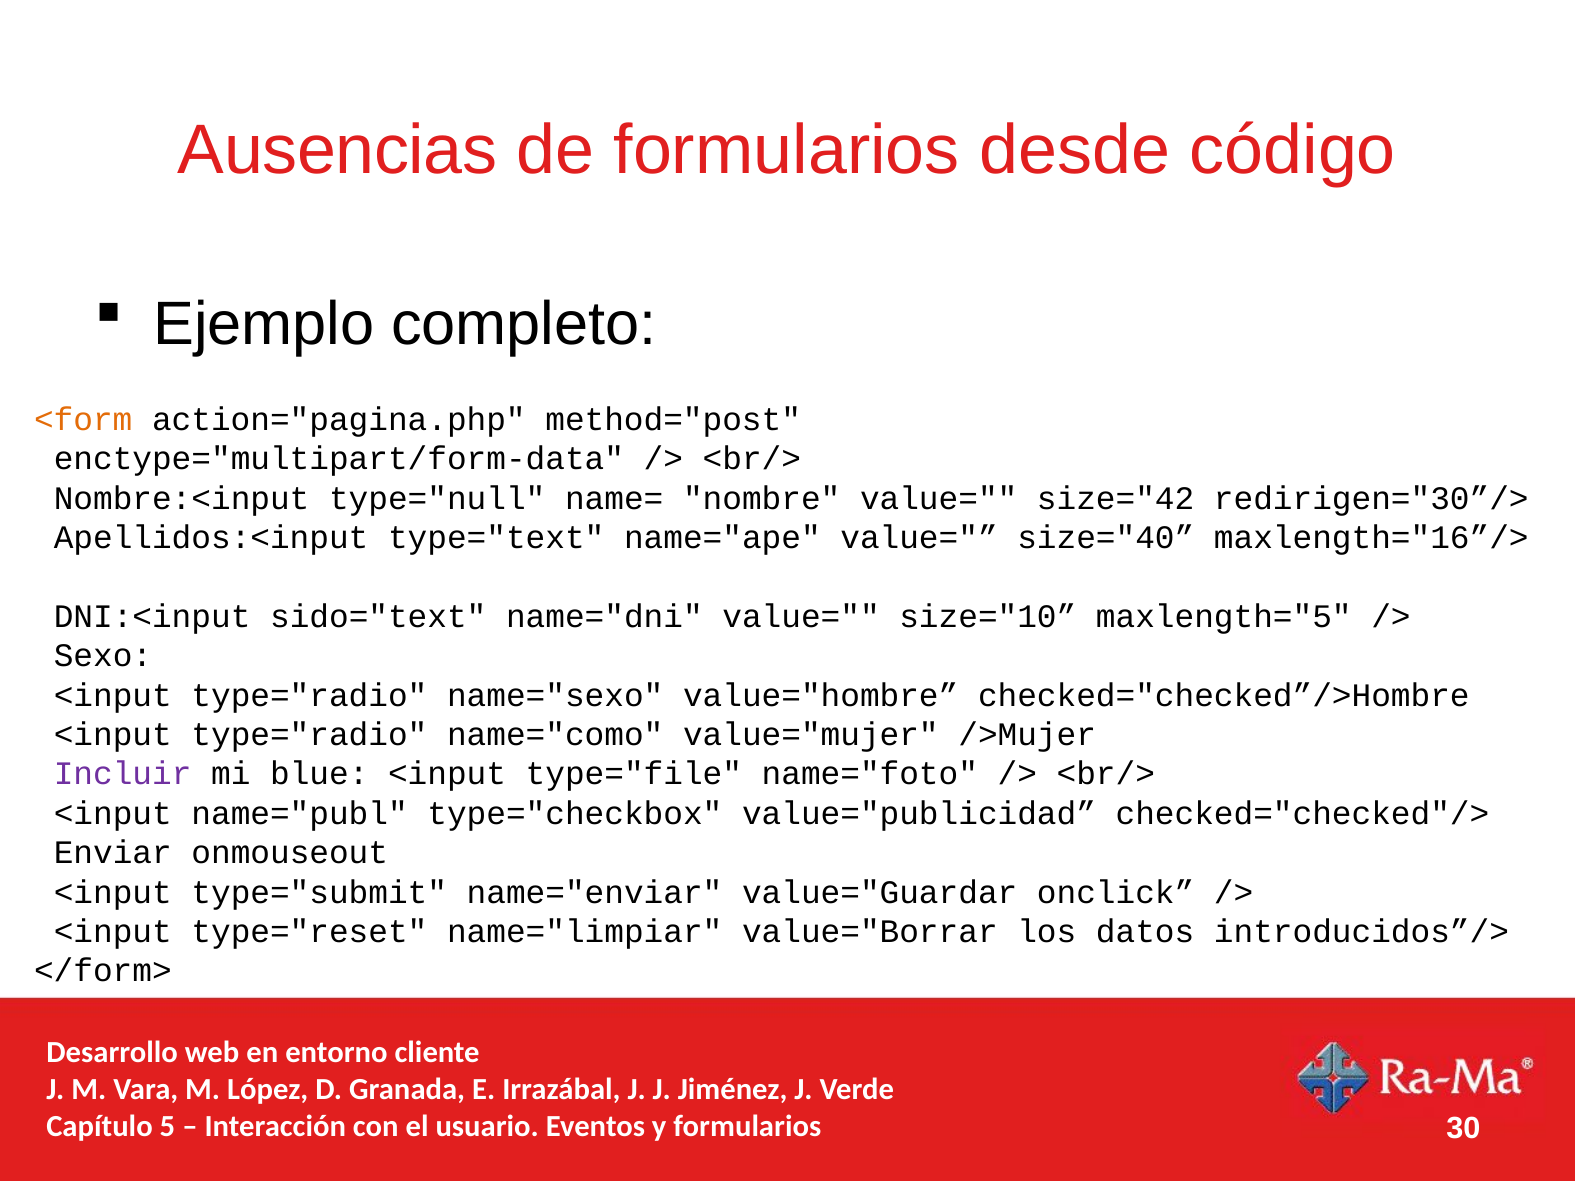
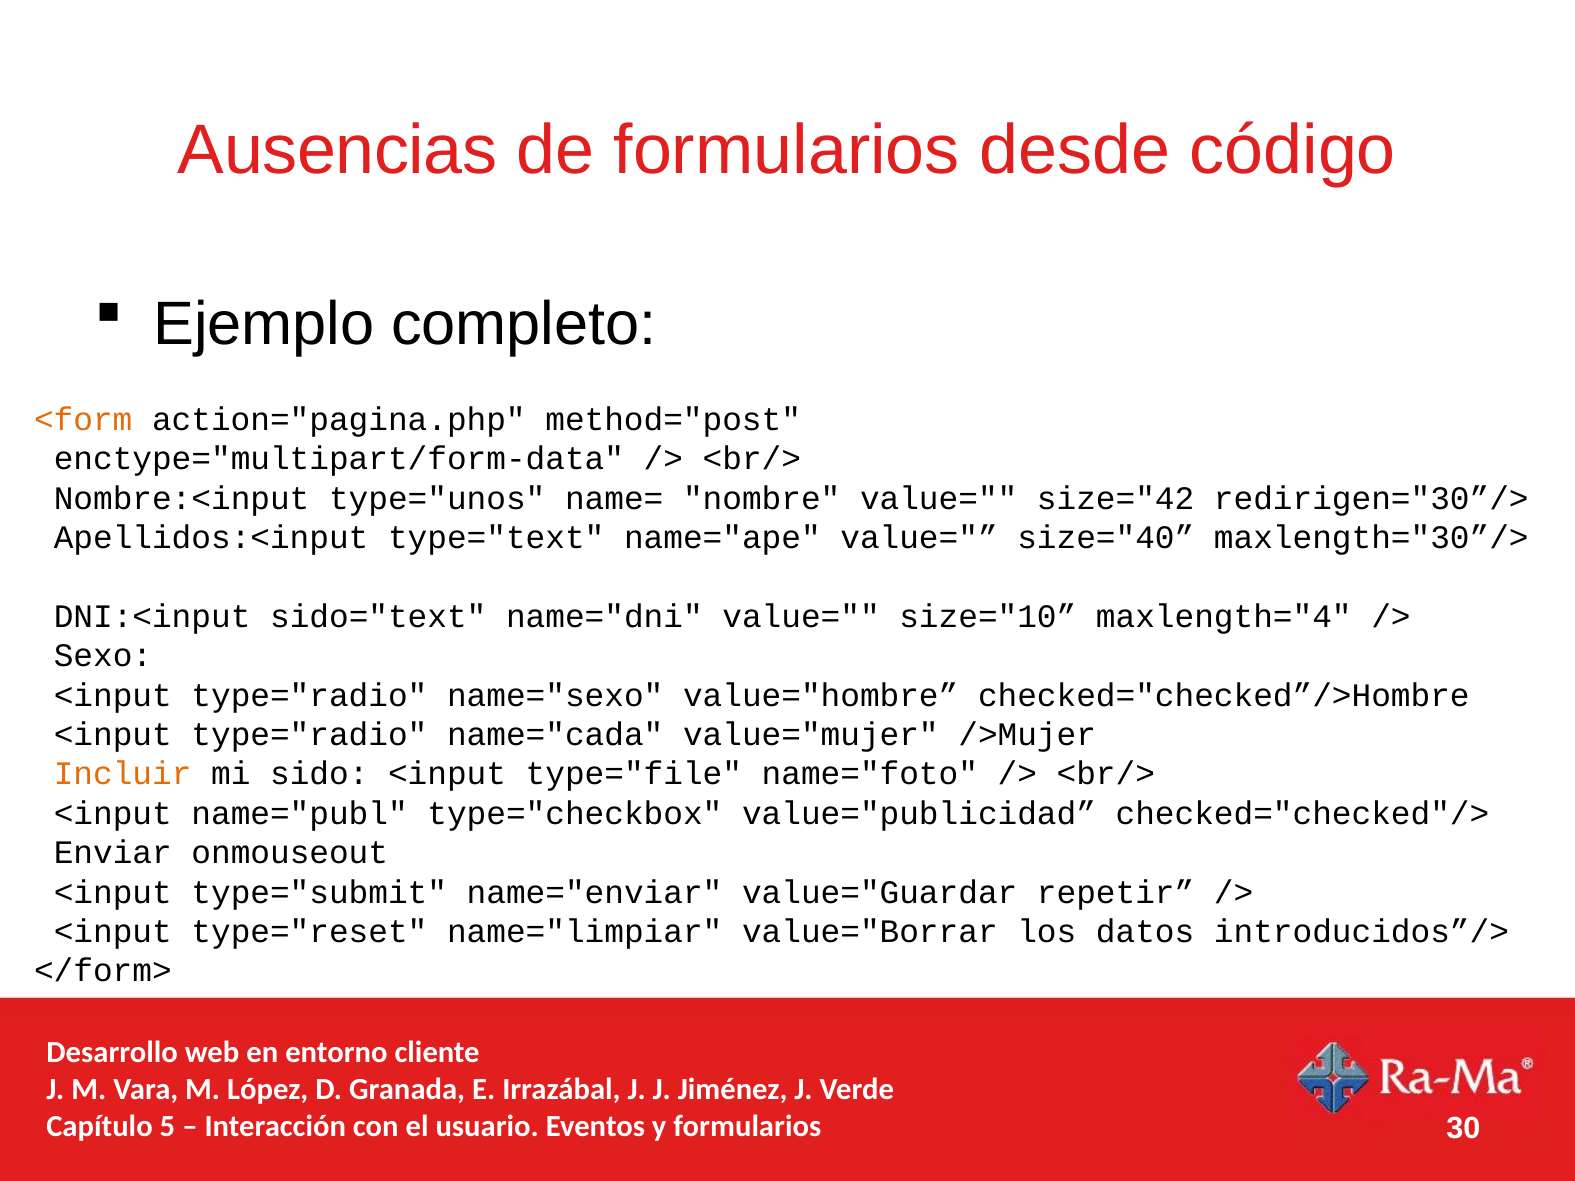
type="null: type="null -> type="unos
maxlength="16”/>: maxlength="16”/> -> maxlength="30”/>
maxlength="5: maxlength="5 -> maxlength="4
name="como: name="como -> name="cada
Incluir colour: purple -> orange
blue: blue -> sido
onclick: onclick -> repetir
